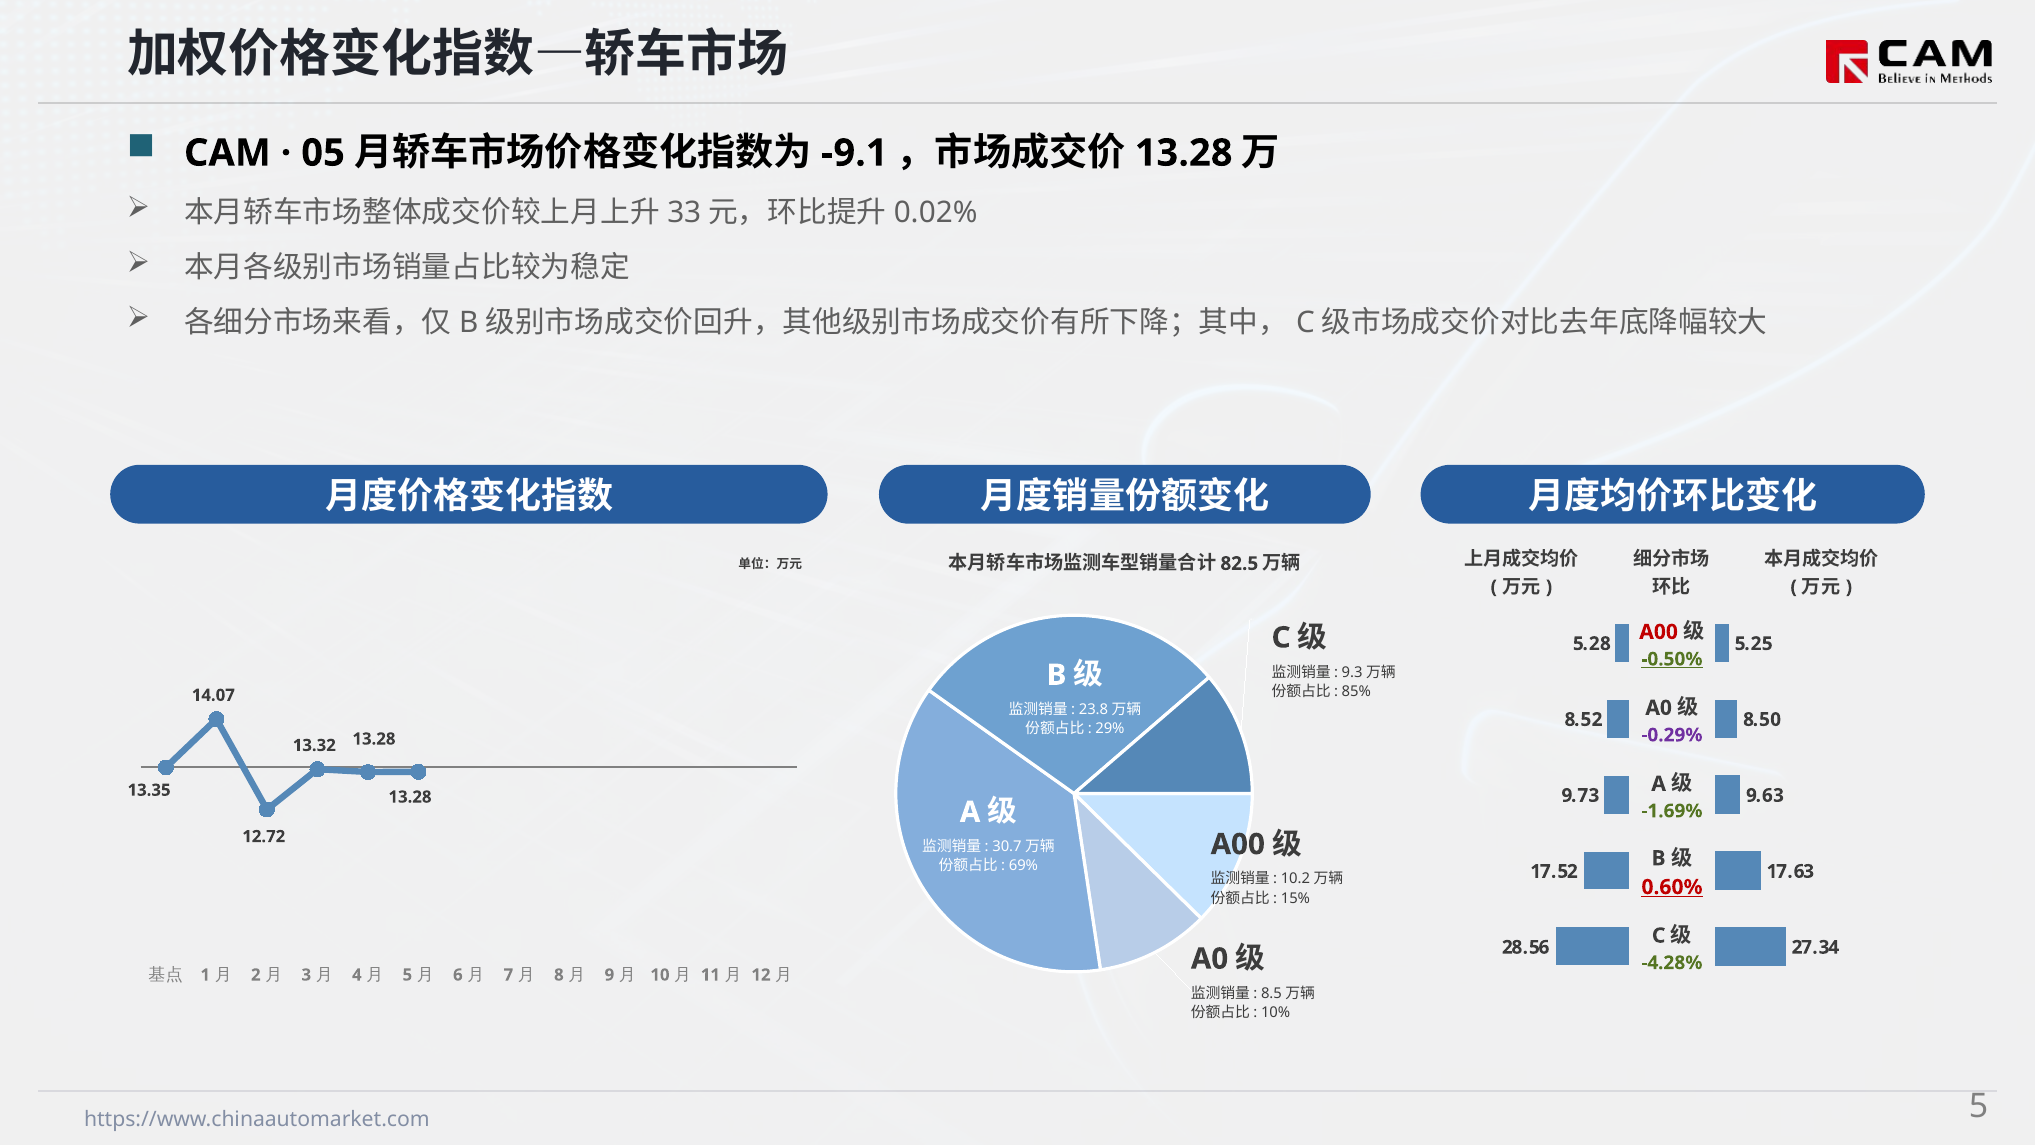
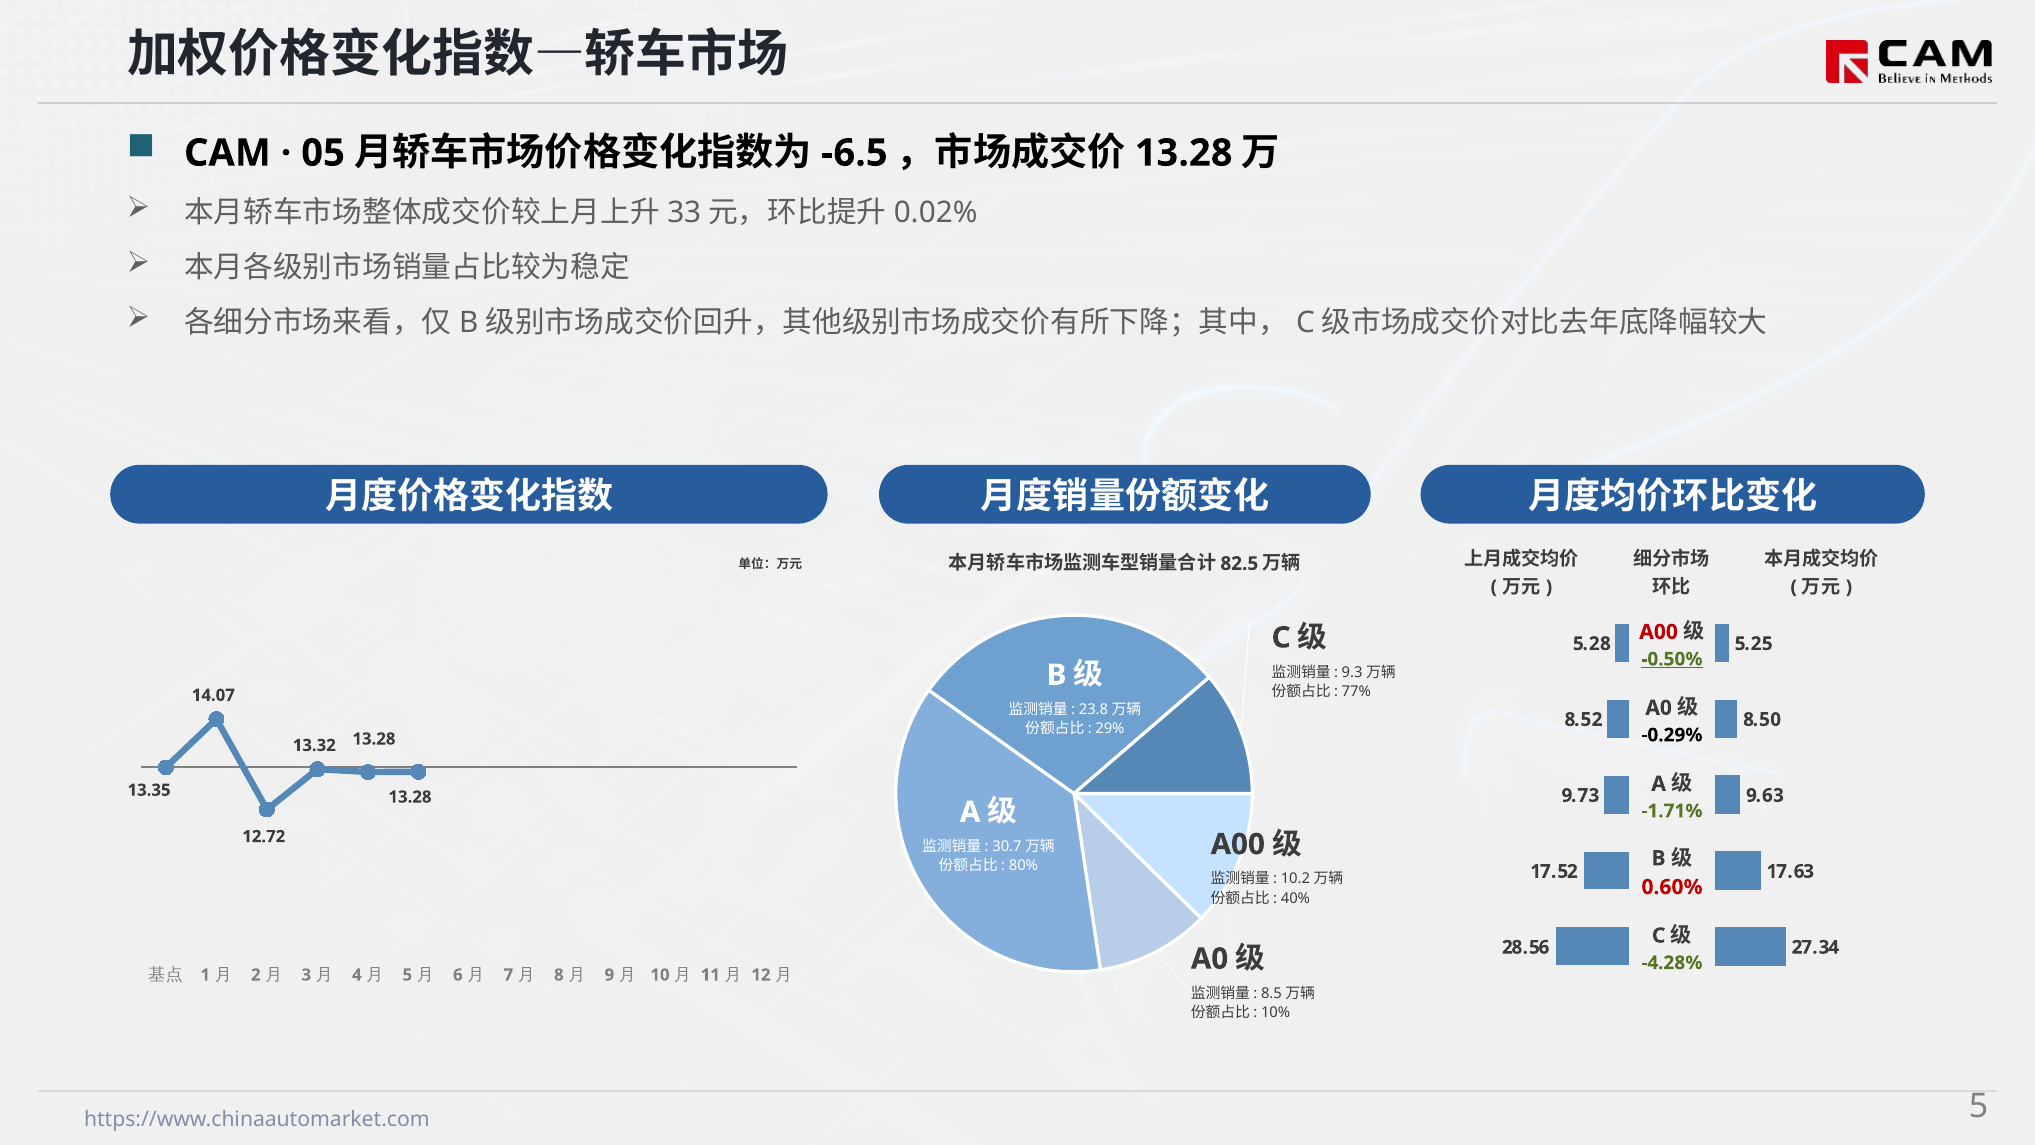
-9.1: -9.1 -> -6.5
85%: 85% -> 77%
-0.29% colour: purple -> black
-1.69%: -1.69% -> -1.71%
69%: 69% -> 80%
0.60% underline: present -> none
15%: 15% -> 40%
